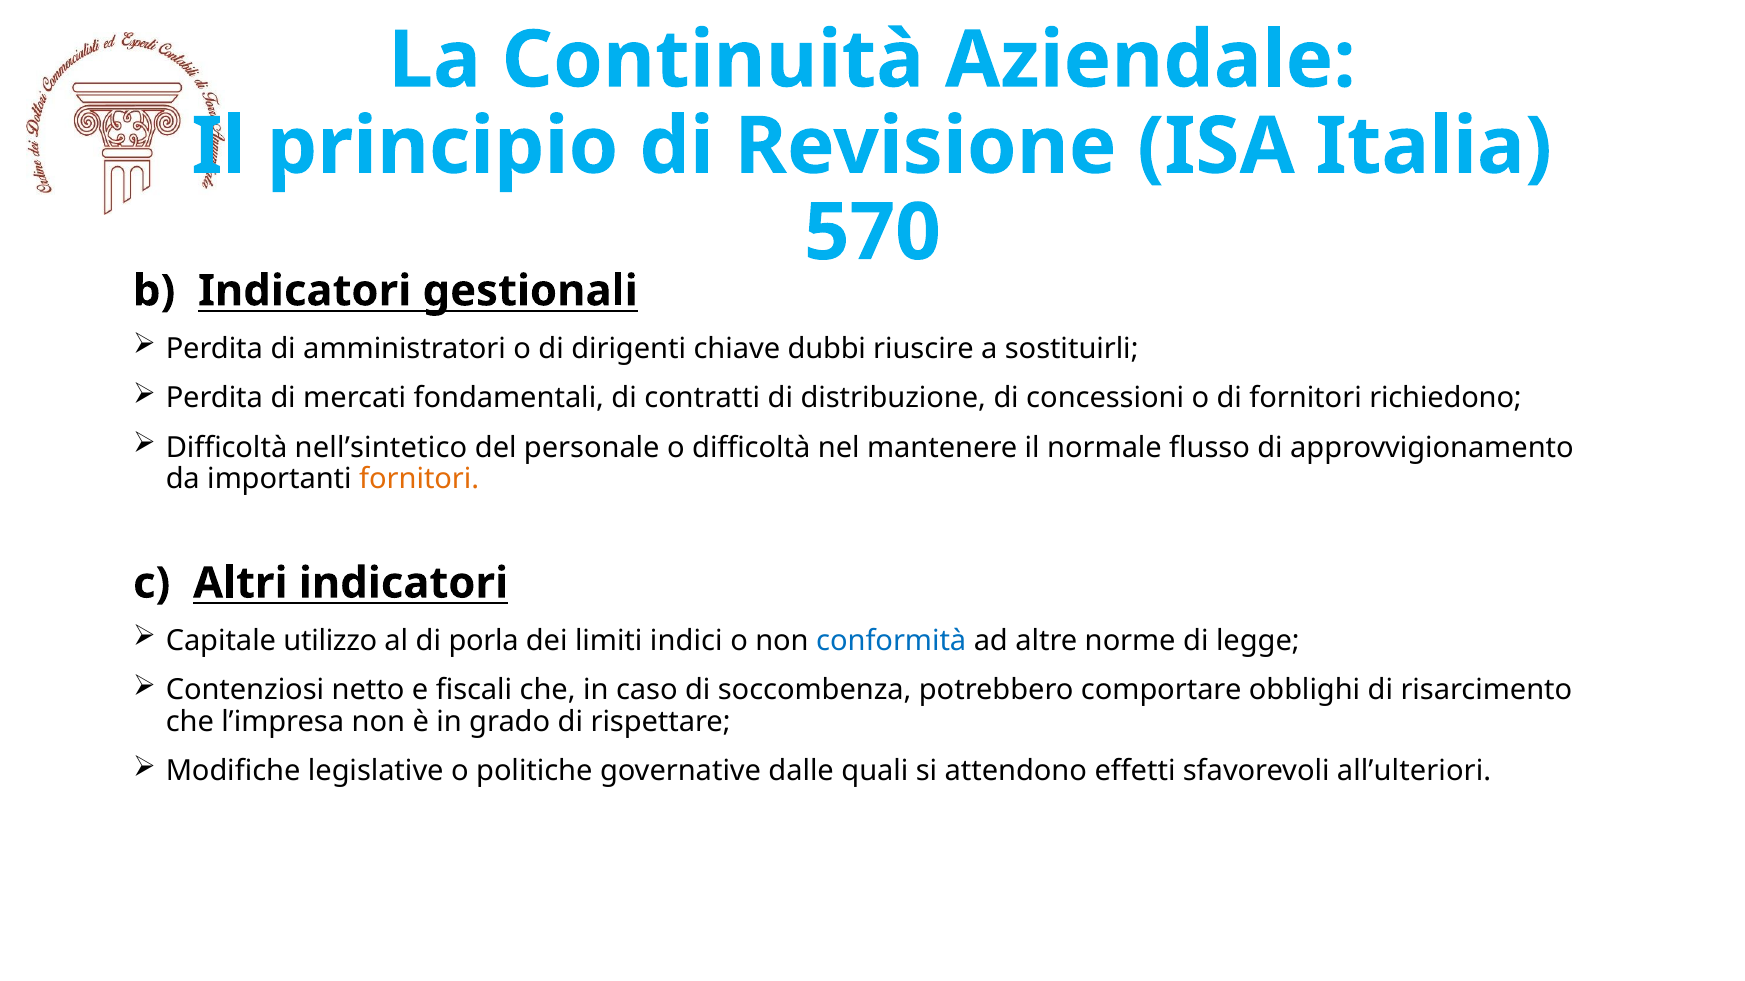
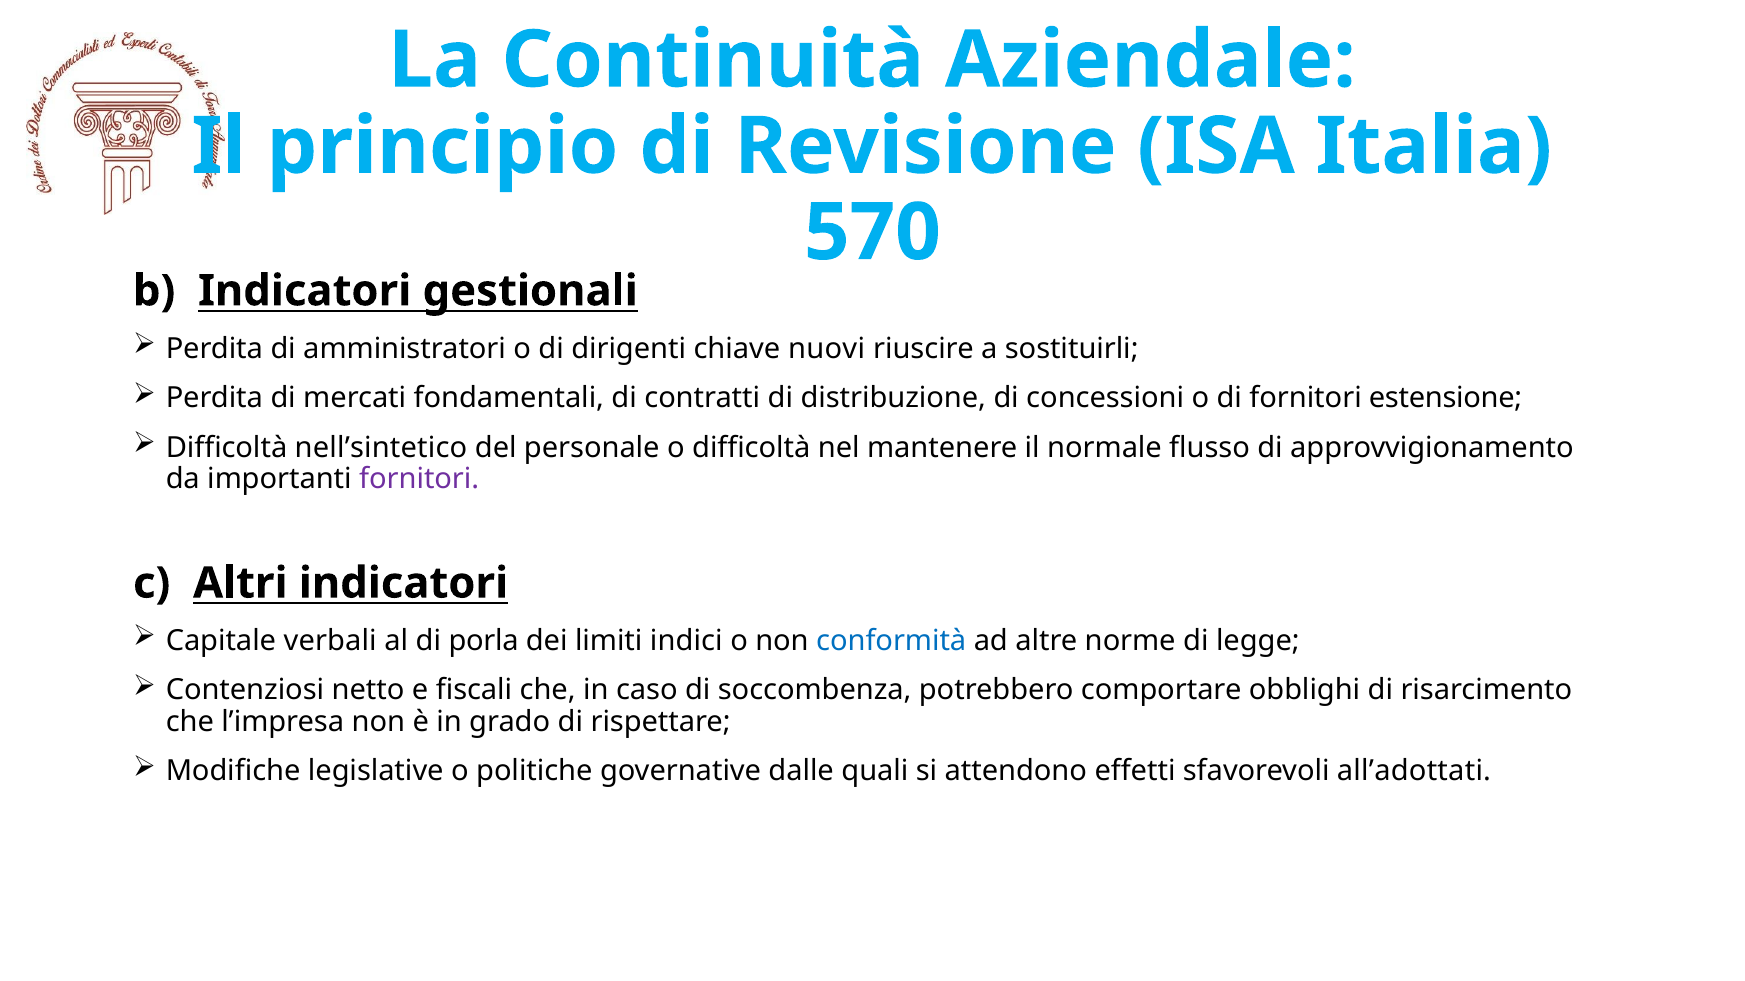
dubbi: dubbi -> nuovi
richiedono: richiedono -> estensione
fornitori at (419, 479) colour: orange -> purple
utilizzo: utilizzo -> verbali
all’ulteriori: all’ulteriori -> all’adottati
